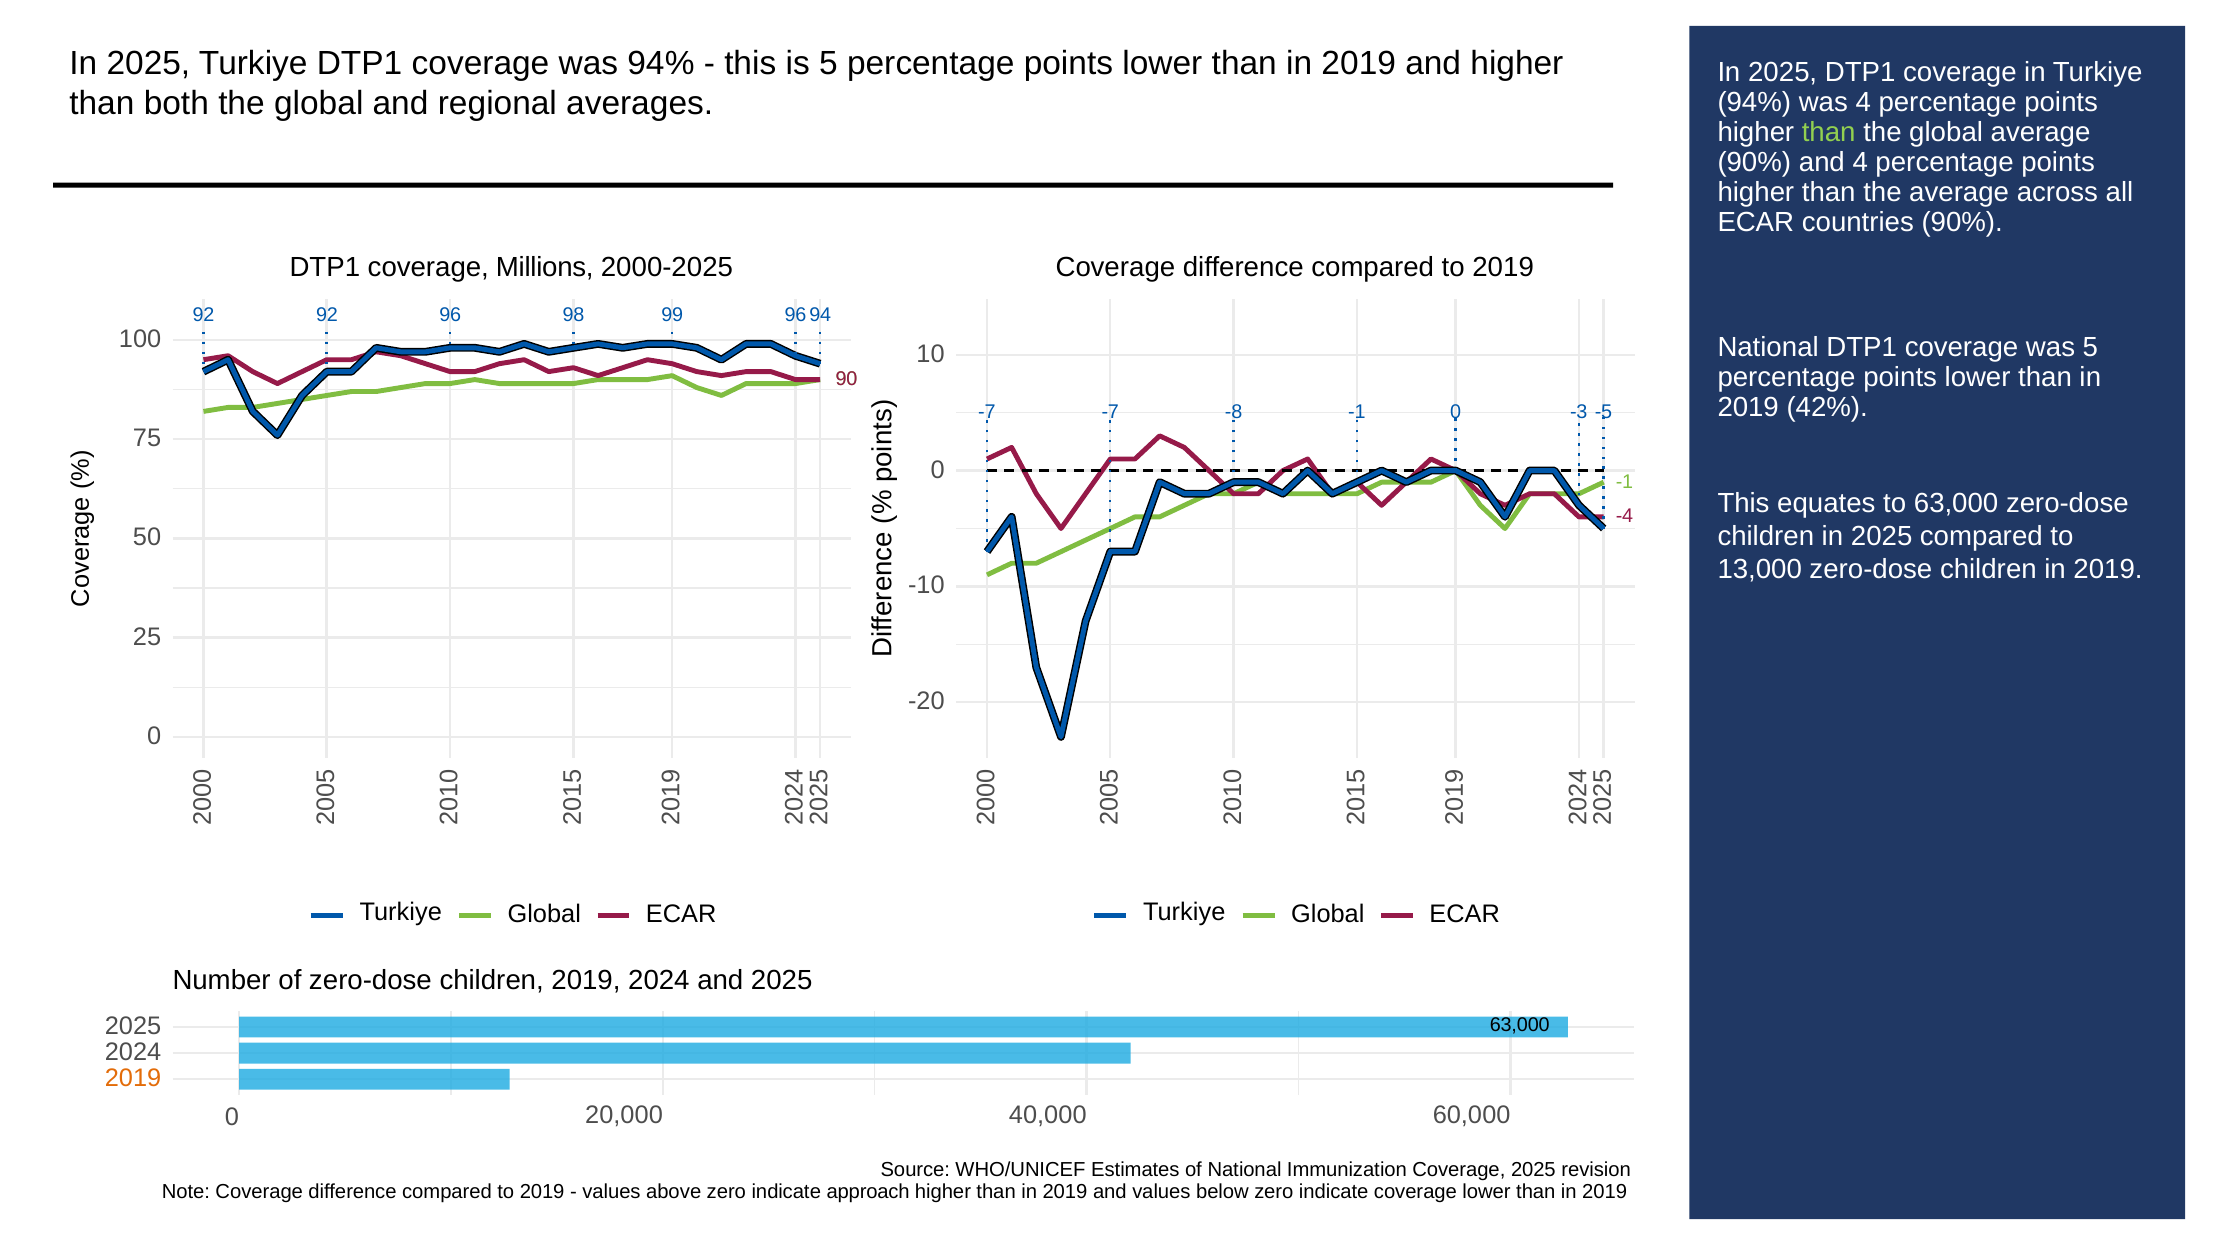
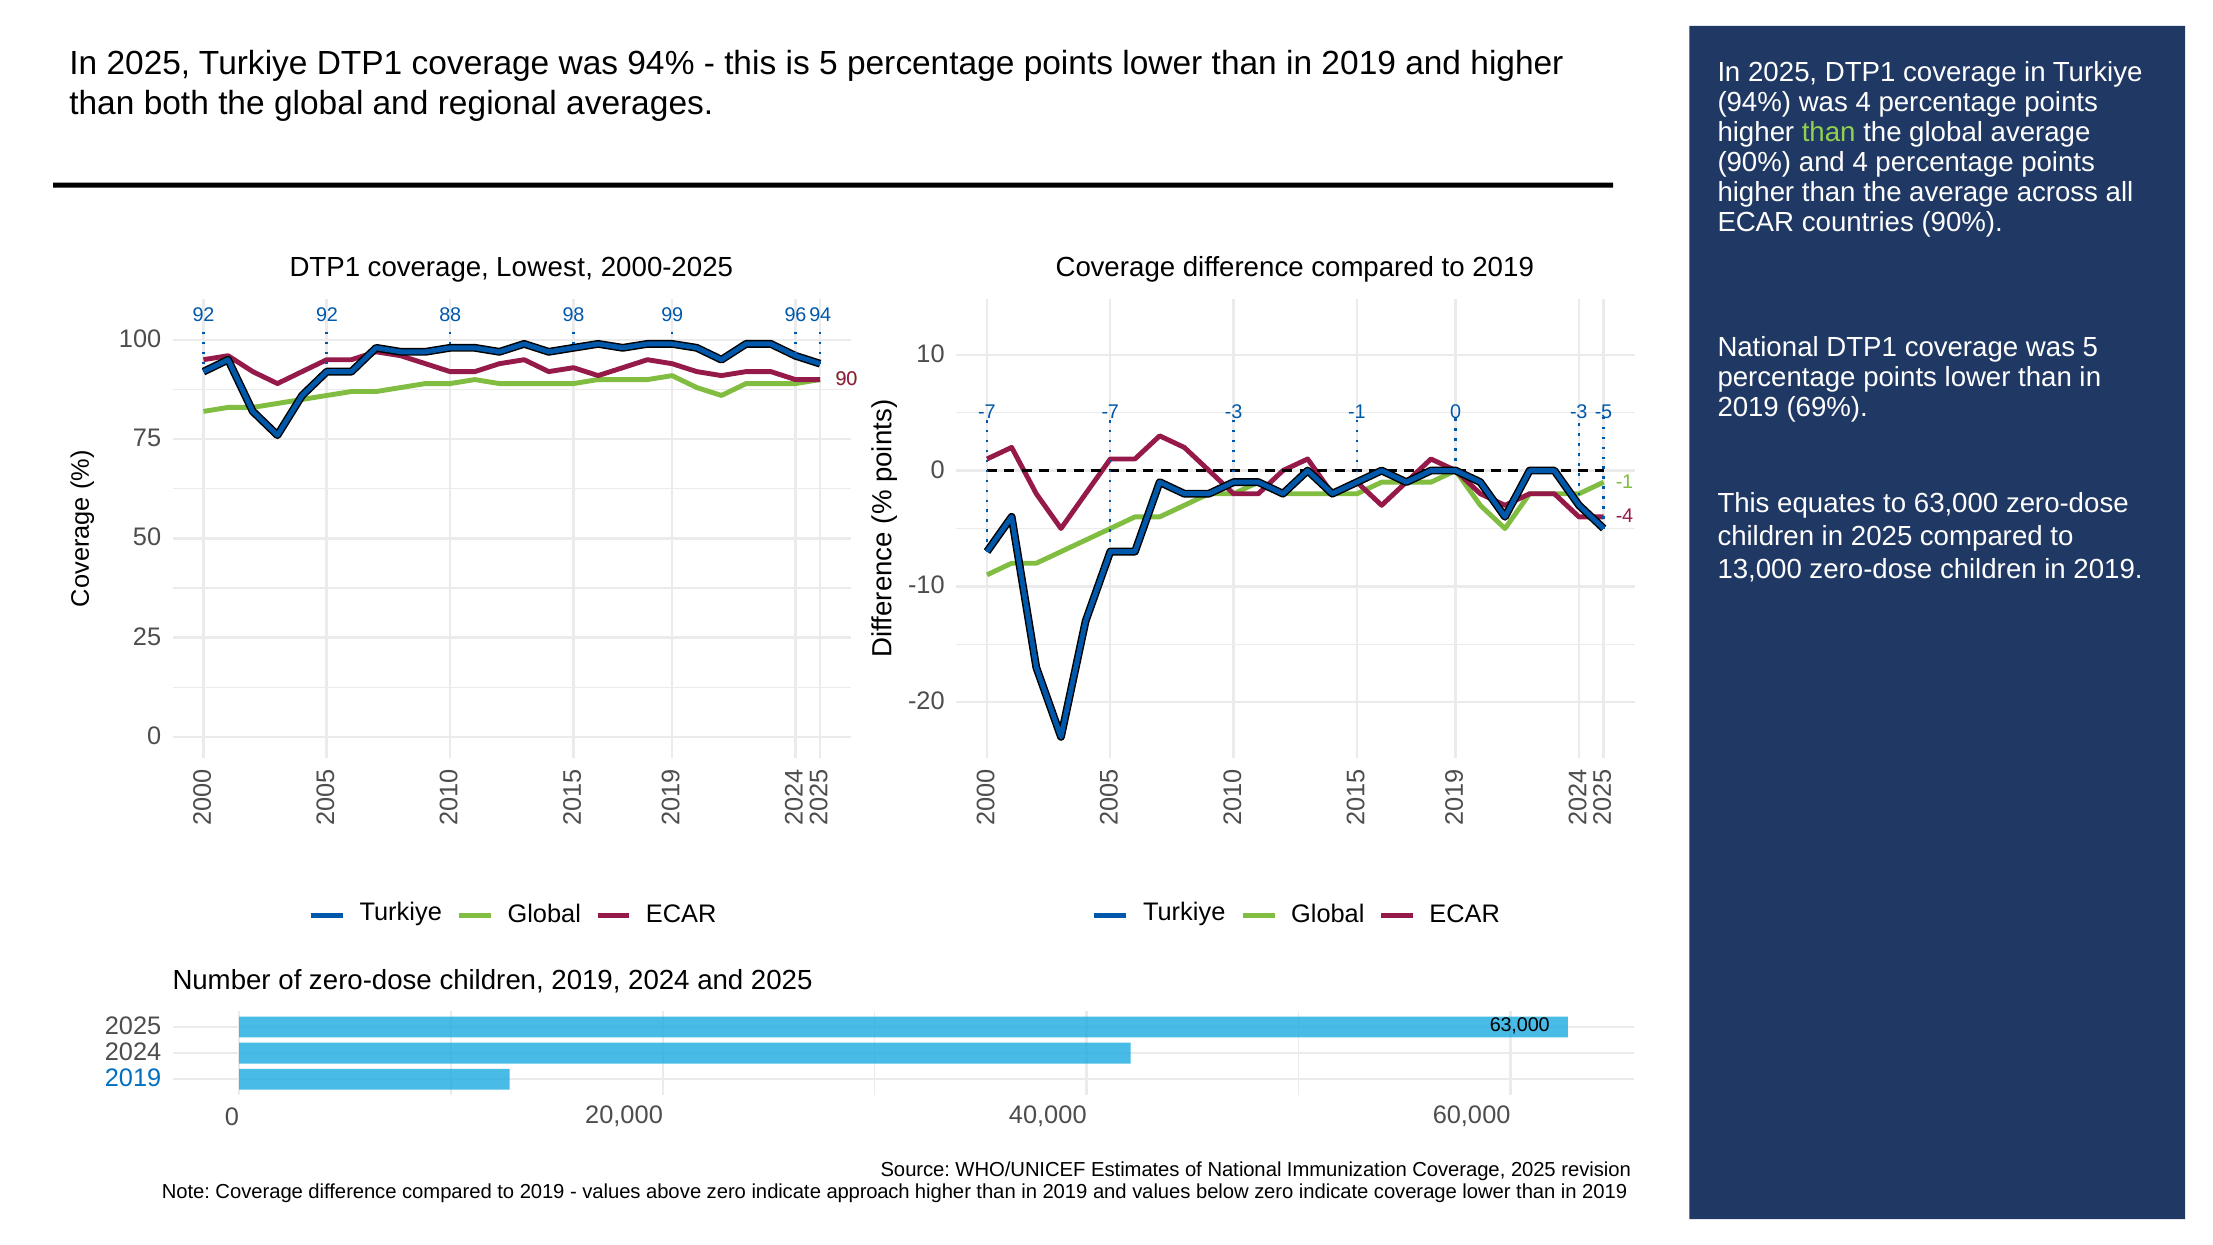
Millions: Millions -> Lowest
96: 96 -> 88
42%: 42% -> 69%
-7 -8: -8 -> -3
2019 at (133, 1078) colour: orange -> blue
